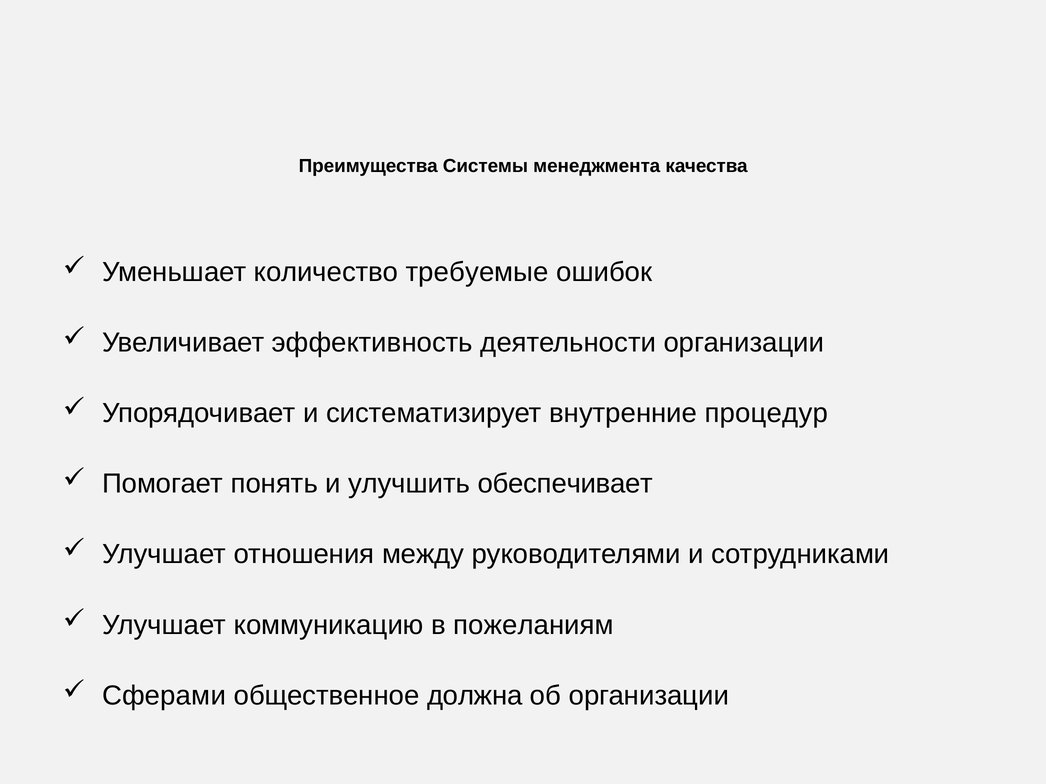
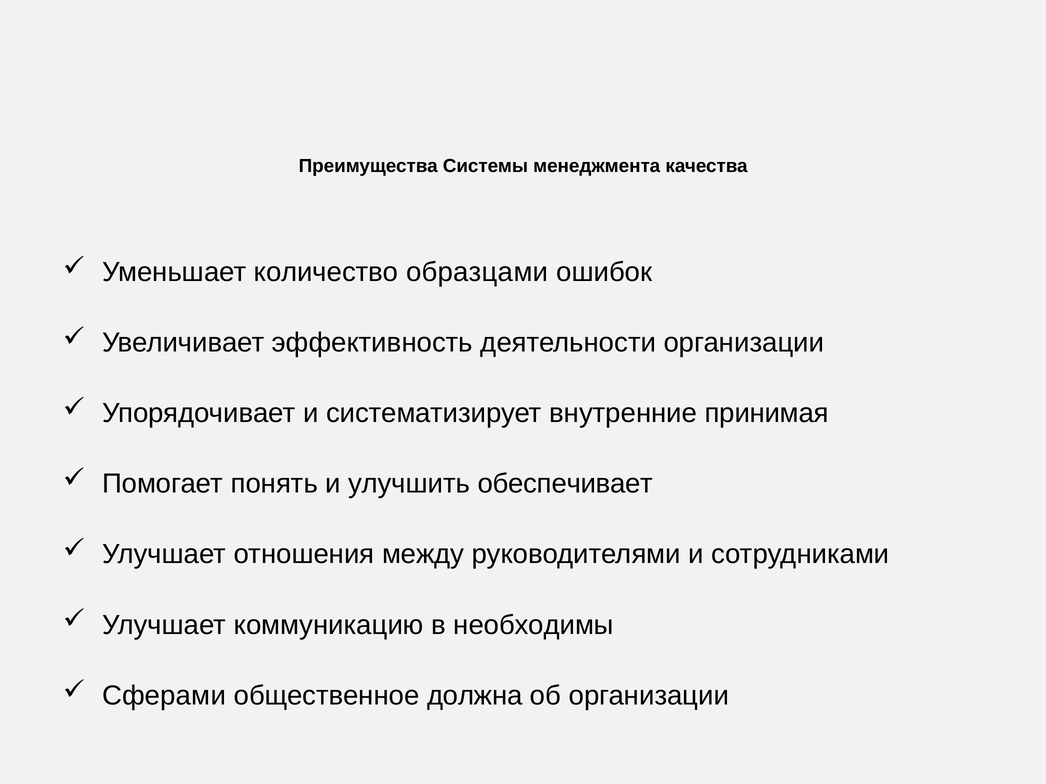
требуемые: требуемые -> образцами
процедур: процедур -> принимая
пожеланиям: пожеланиям -> необходимы
